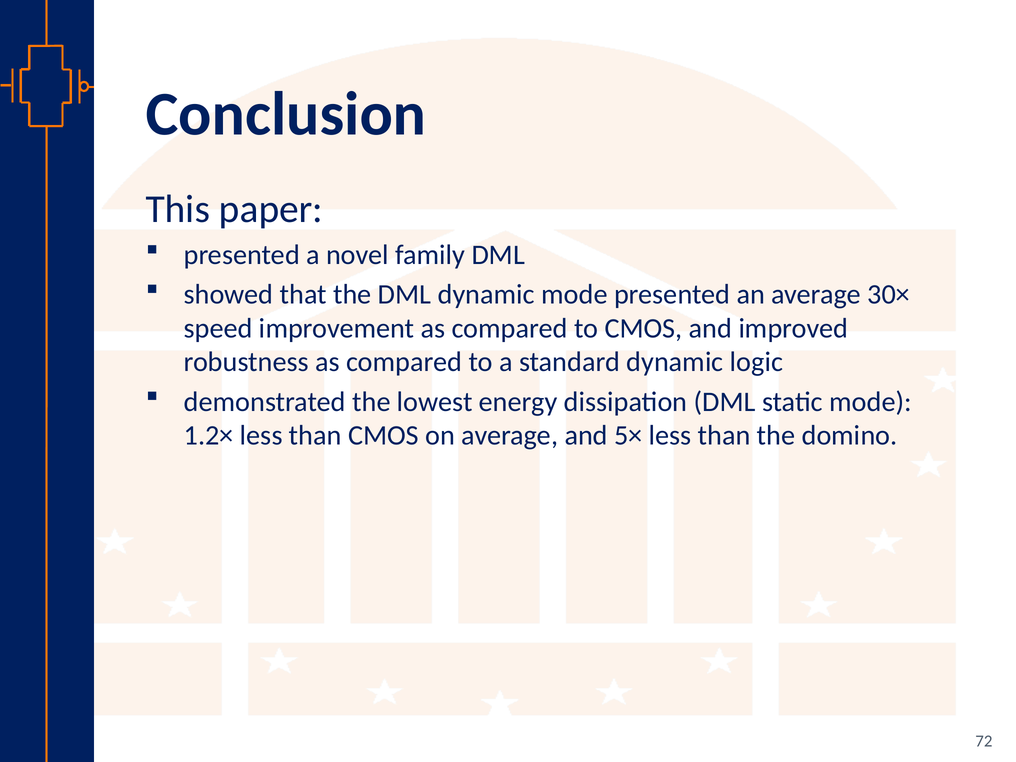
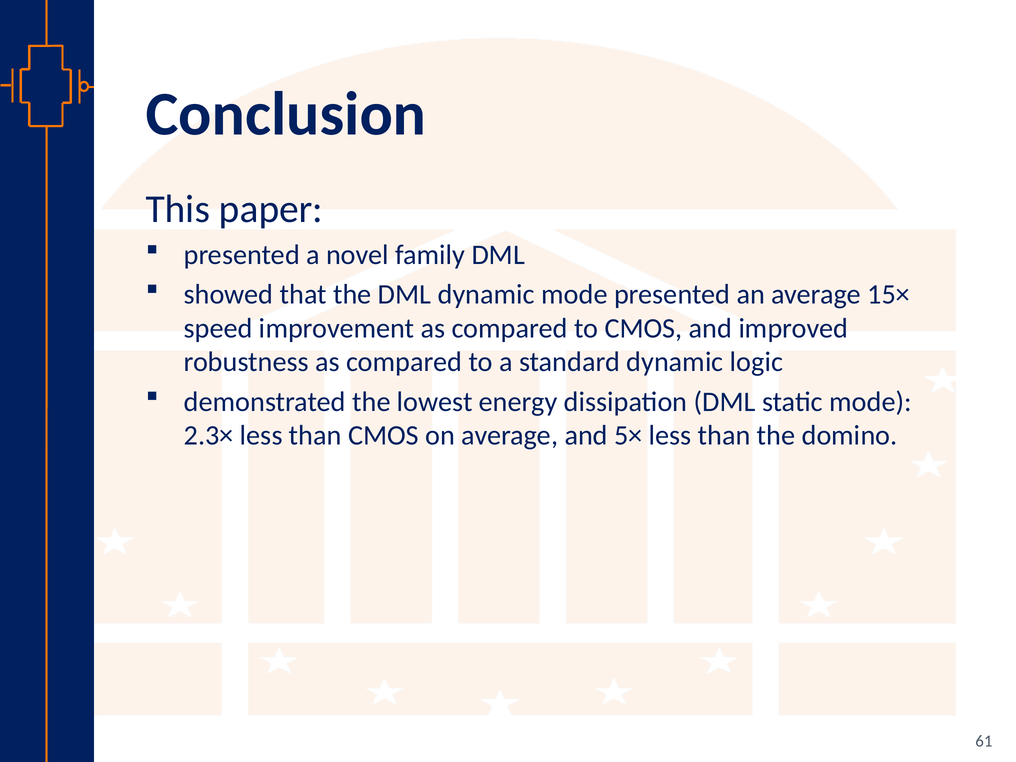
30×: 30× -> 15×
1.2×: 1.2× -> 2.3×
72: 72 -> 61
